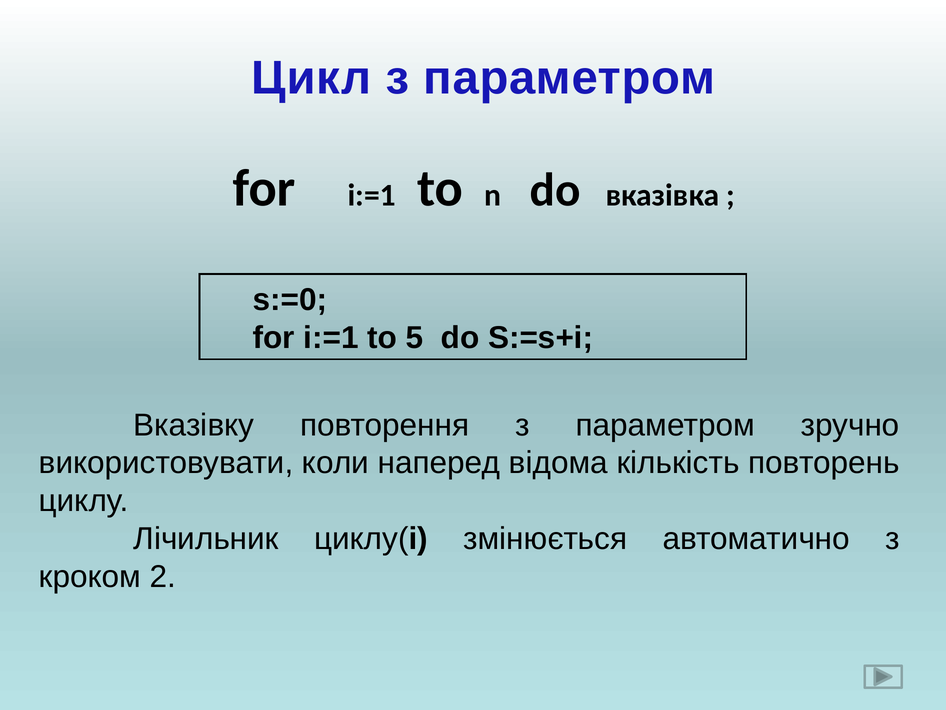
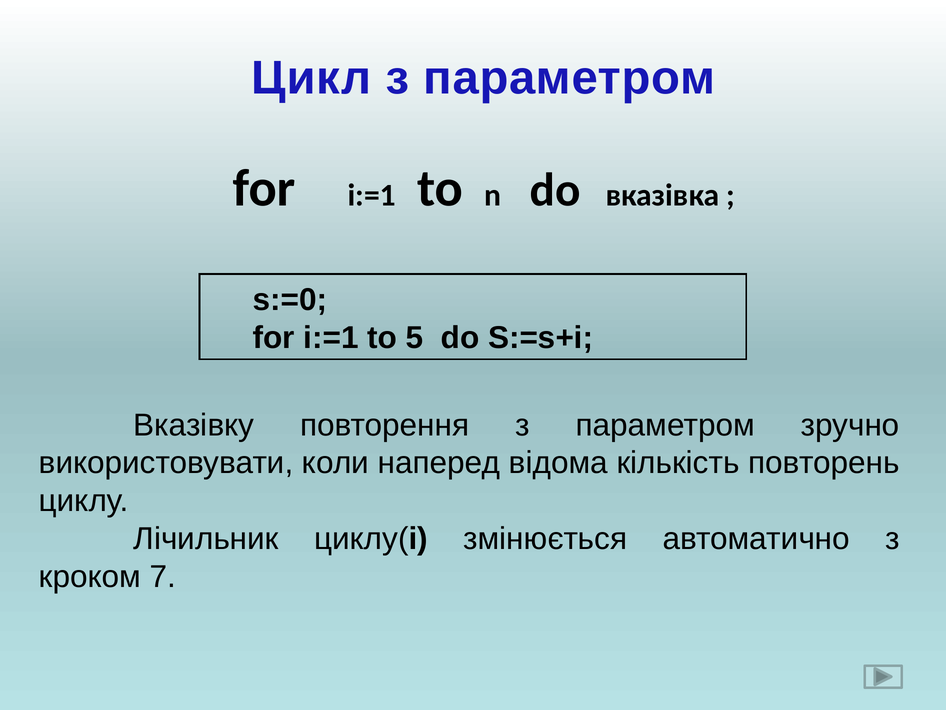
2: 2 -> 7
